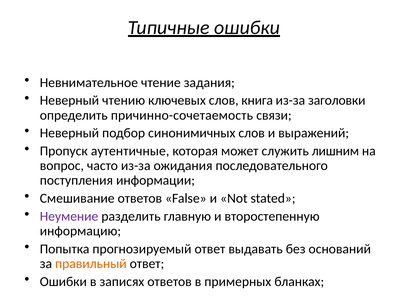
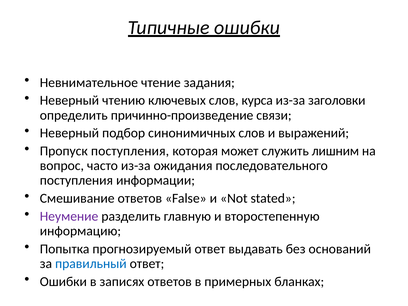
книга: книга -> курса
причинно-сочетаемость: причинно-сочетаемость -> причинно-произведение
Пропуск аутентичные: аутентичные -> поступления
правильный colour: orange -> blue
